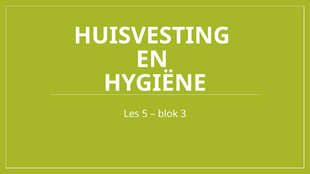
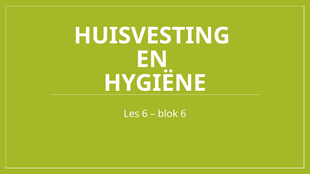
Les 5: 5 -> 6
blok 3: 3 -> 6
